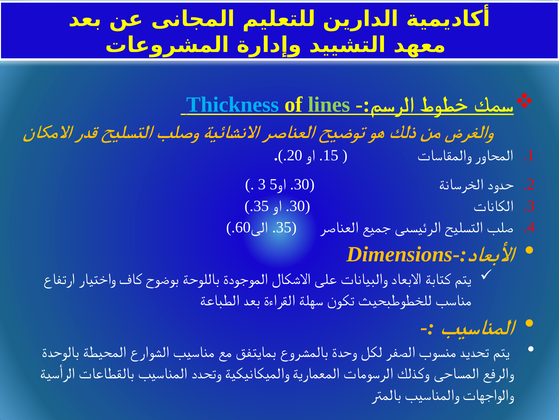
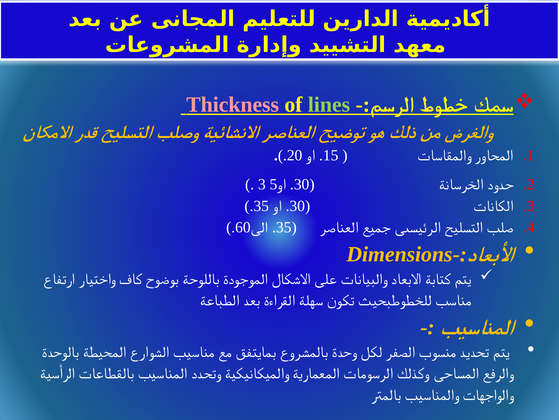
Thickness colour: light blue -> pink
